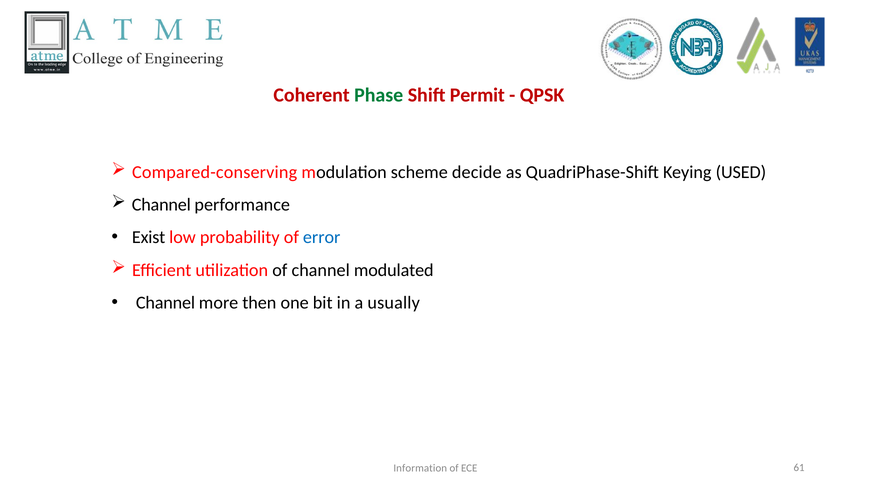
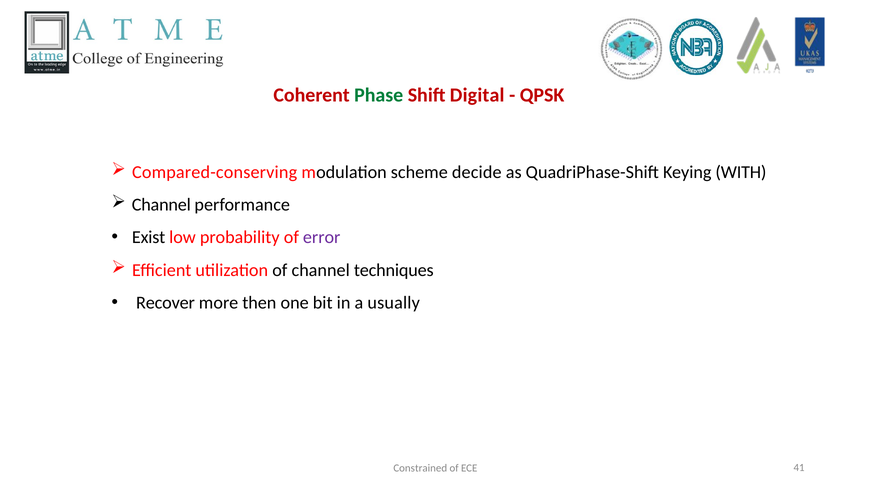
Permit: Permit -> Digital
USED: USED -> WITH
error colour: blue -> purple
modulated: modulated -> techniques
Channel at (166, 303): Channel -> Recover
Information: Information -> Constrained
61: 61 -> 41
